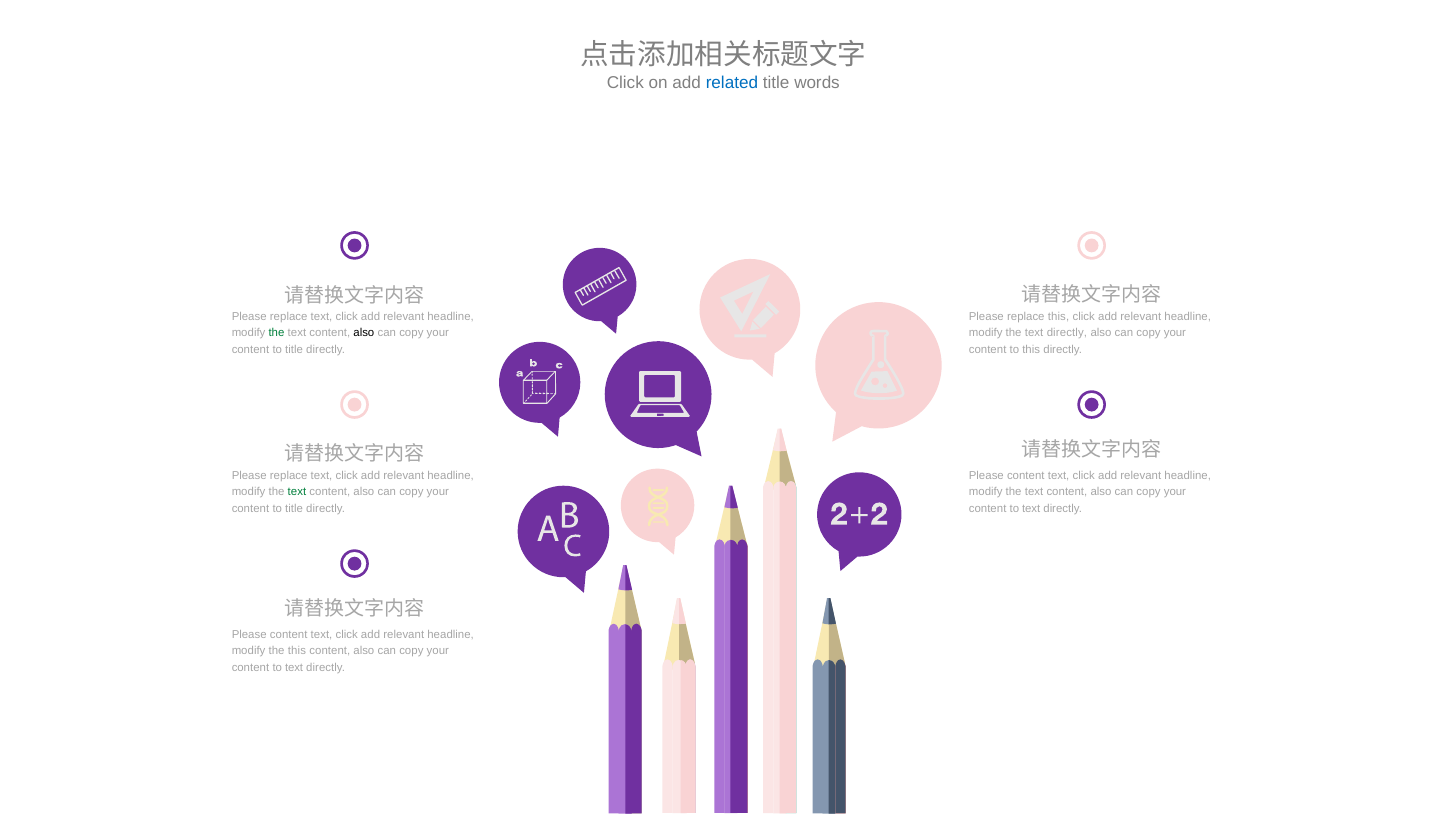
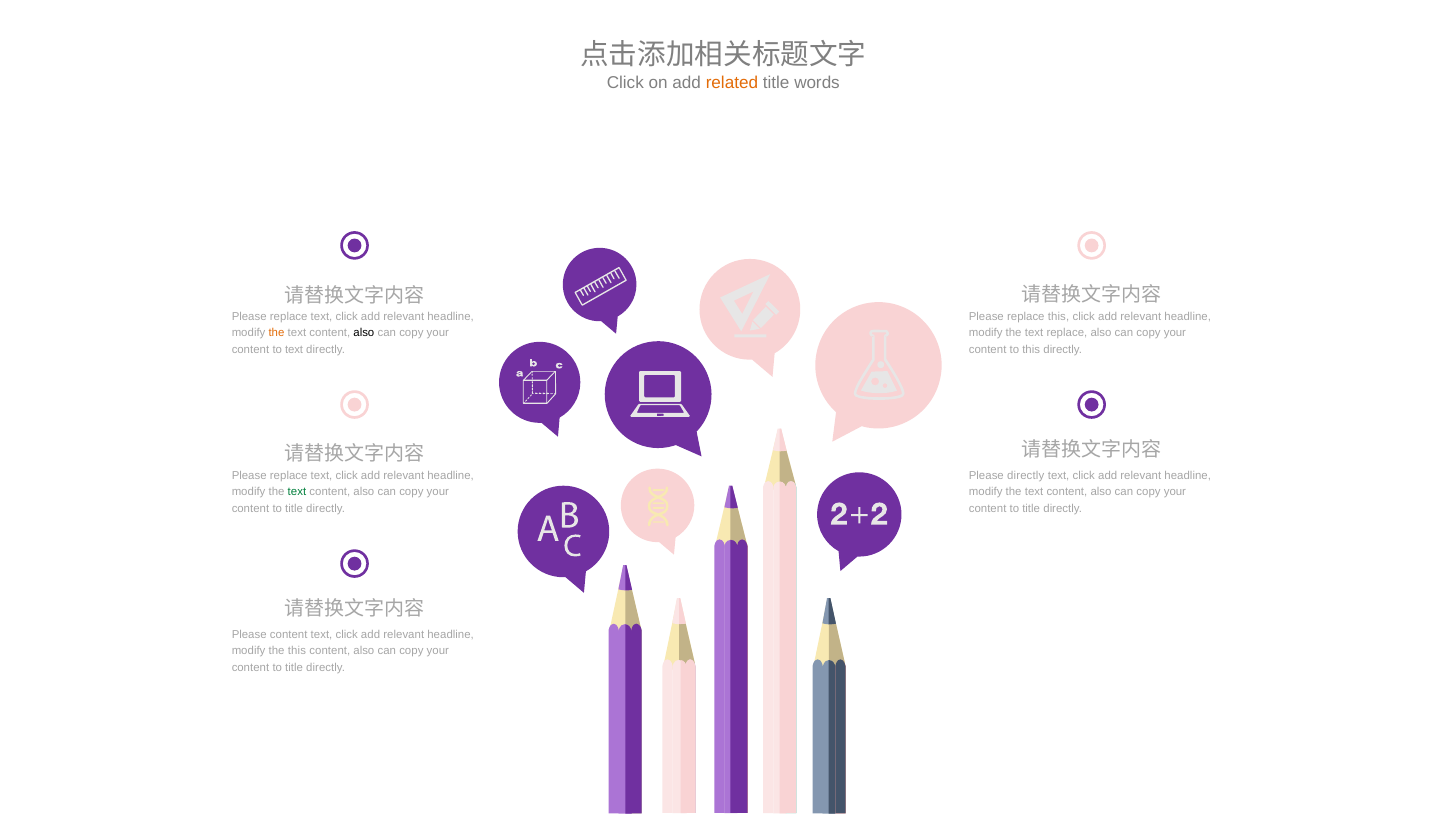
related colour: blue -> orange
the at (277, 333) colour: green -> orange
the text directly: directly -> replace
title at (294, 349): title -> text
content at (1026, 476): content -> directly
text at (1031, 508): text -> title
text at (294, 667): text -> title
